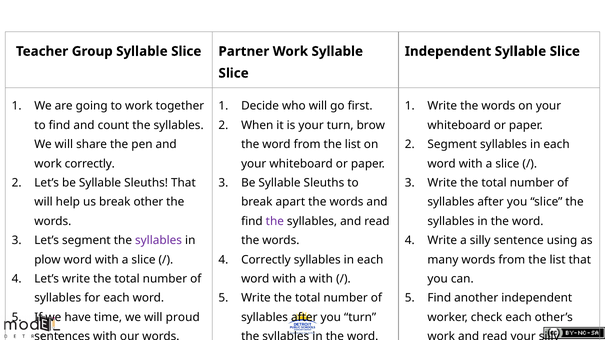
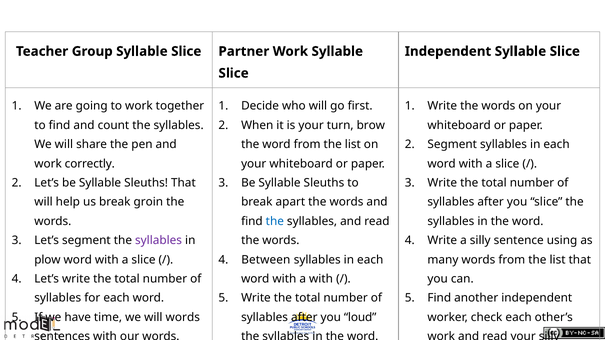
break other: other -> groin
the at (275, 221) colour: purple -> blue
Correctly at (266, 260): Correctly -> Between
will proud: proud -> words
you turn: turn -> loud
